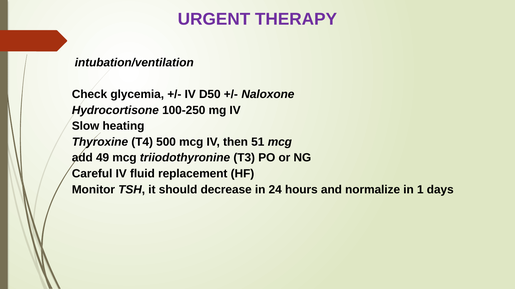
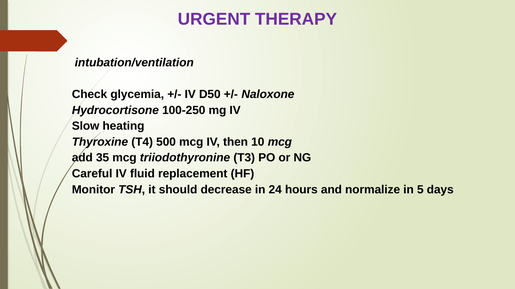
51: 51 -> 10
49: 49 -> 35
1: 1 -> 5
